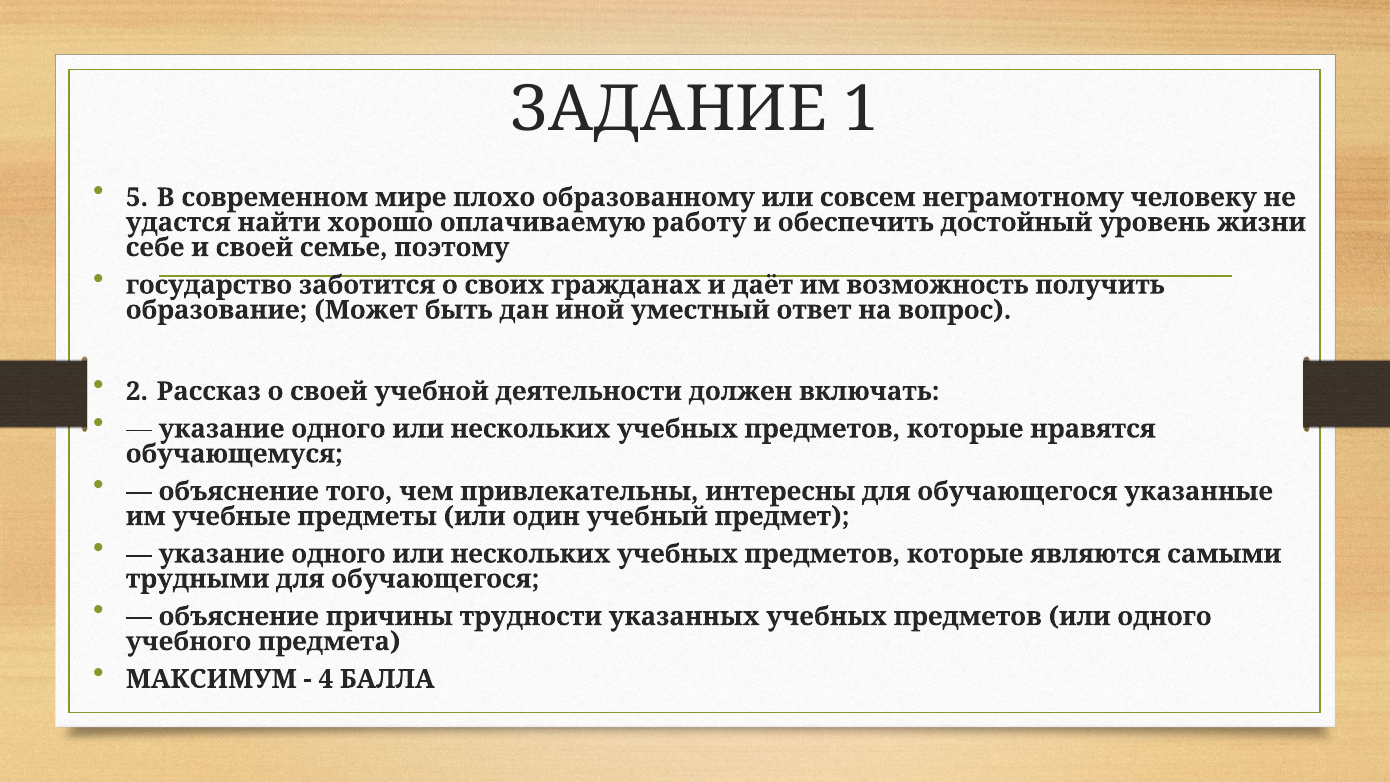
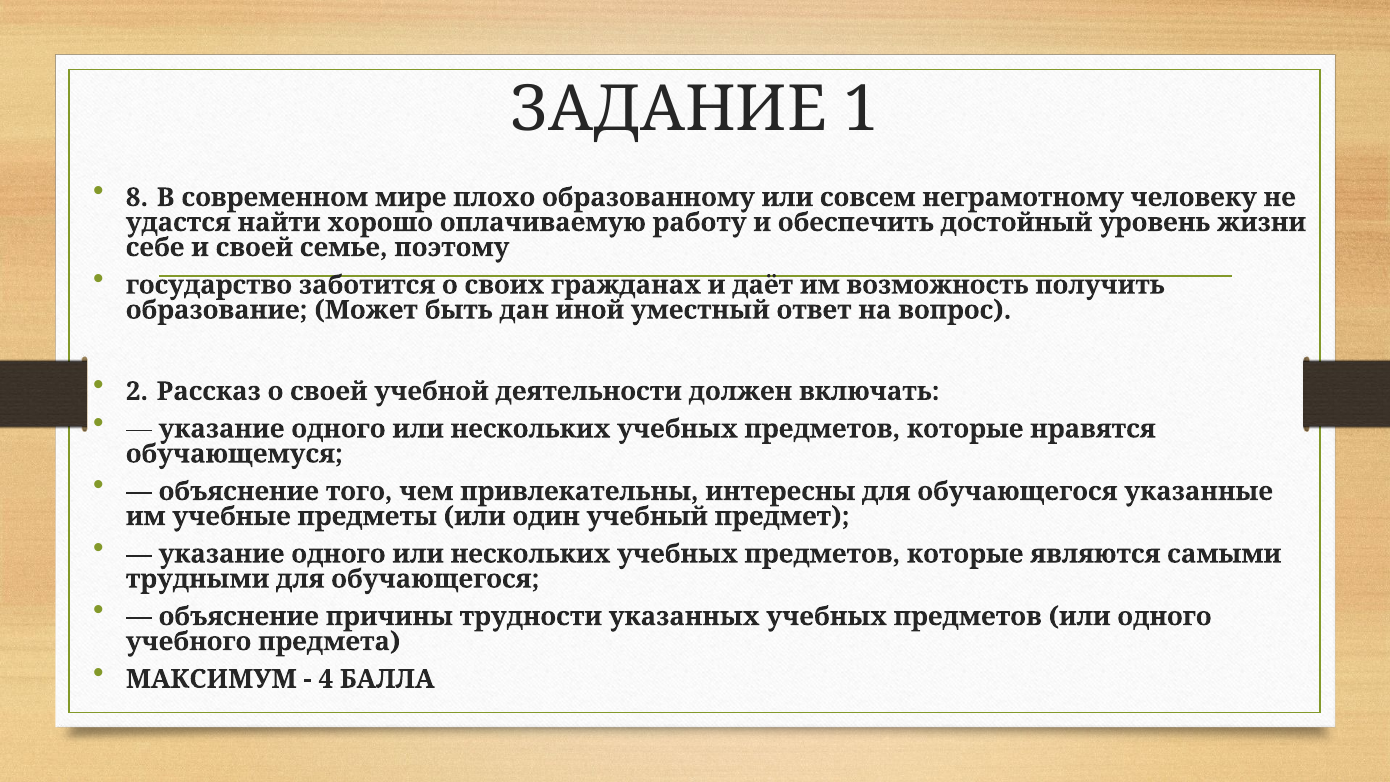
5: 5 -> 8
